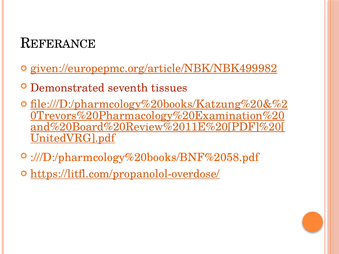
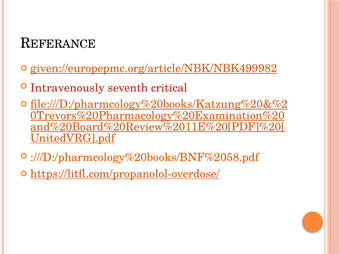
Demonstrated: Demonstrated -> Intravenously
tissues: tissues -> critical
